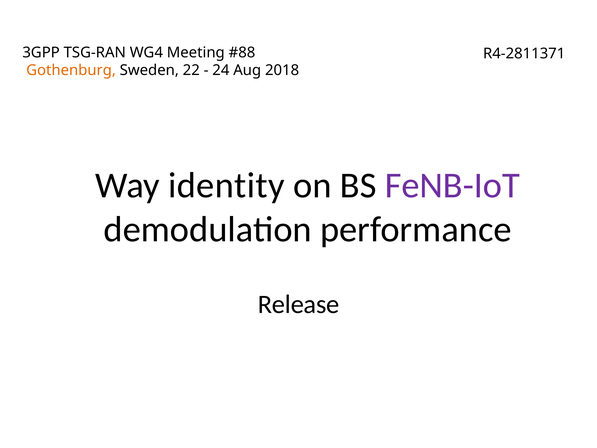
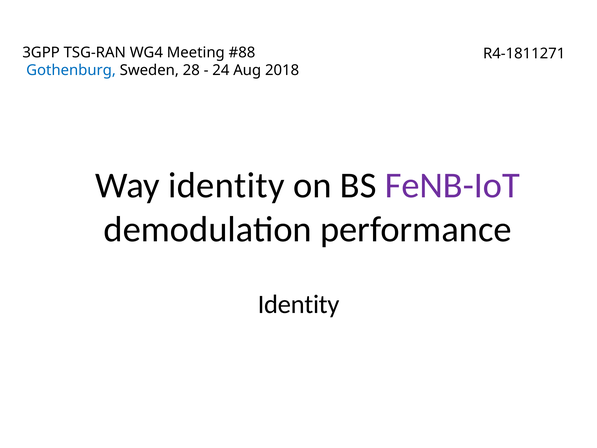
R4-2811371: R4-2811371 -> R4-1811271
Gothenburg colour: orange -> blue
22: 22 -> 28
Release at (299, 304): Release -> Identity
